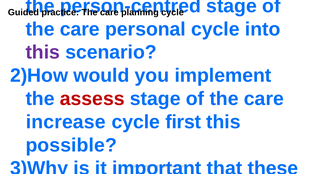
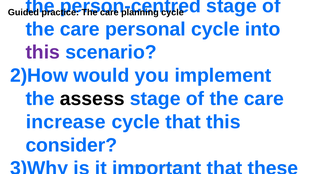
assess colour: red -> black
cycle first: first -> that
possible: possible -> consider
